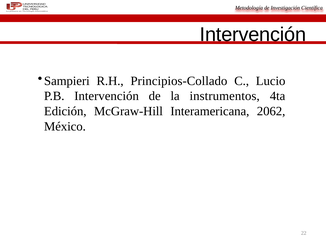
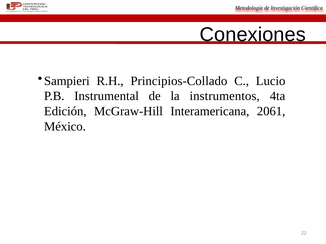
Intervención at (253, 35): Intervención -> Conexiones
P.B Intervención: Intervención -> Instrumental
2062: 2062 -> 2061
